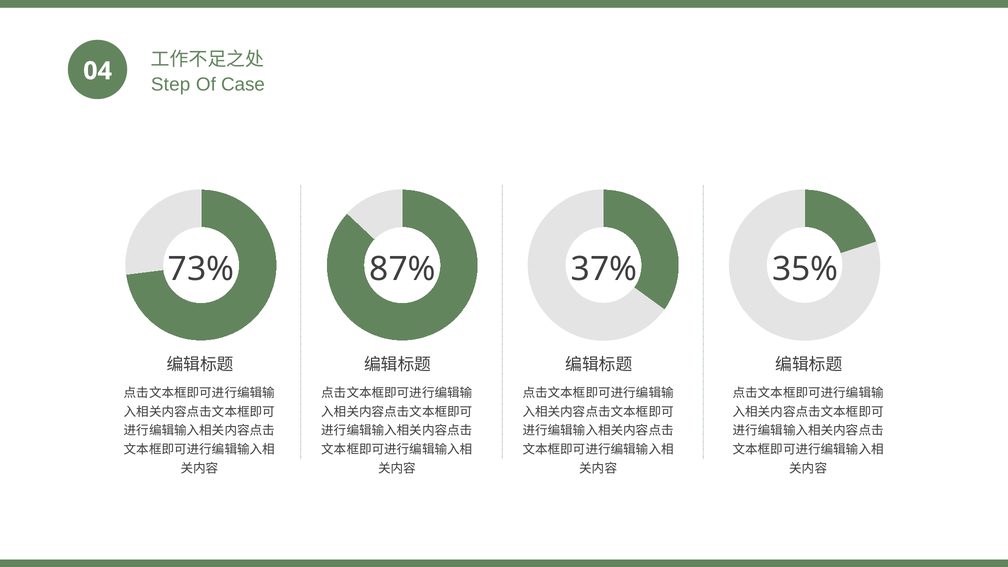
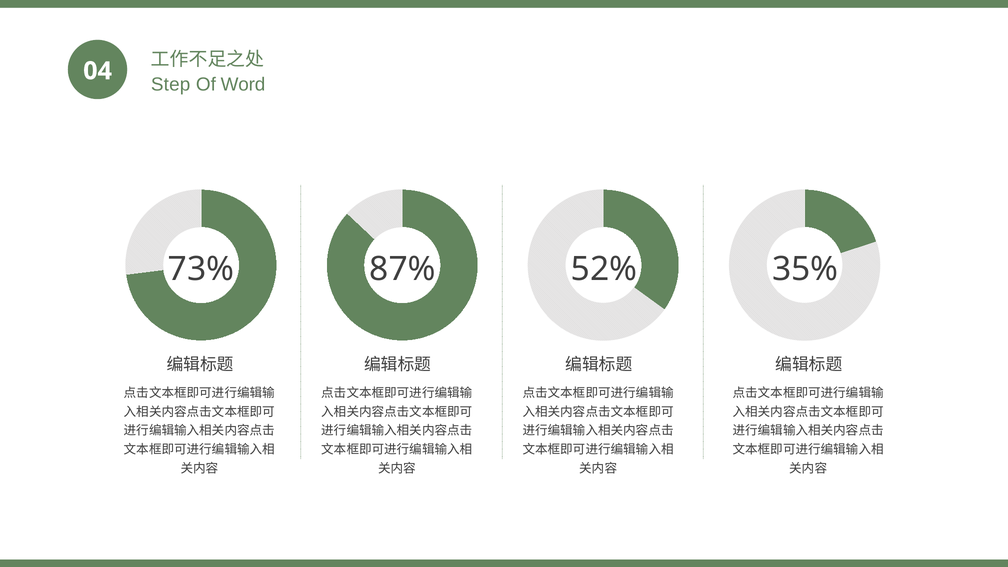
Case: Case -> Word
37%: 37% -> 52%
